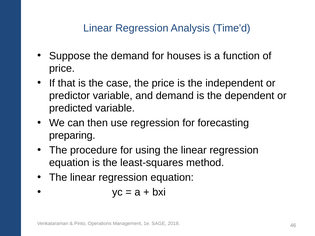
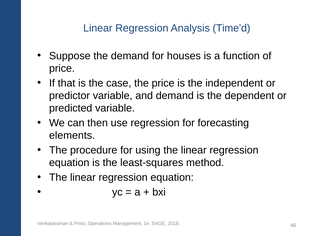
preparing: preparing -> elements
